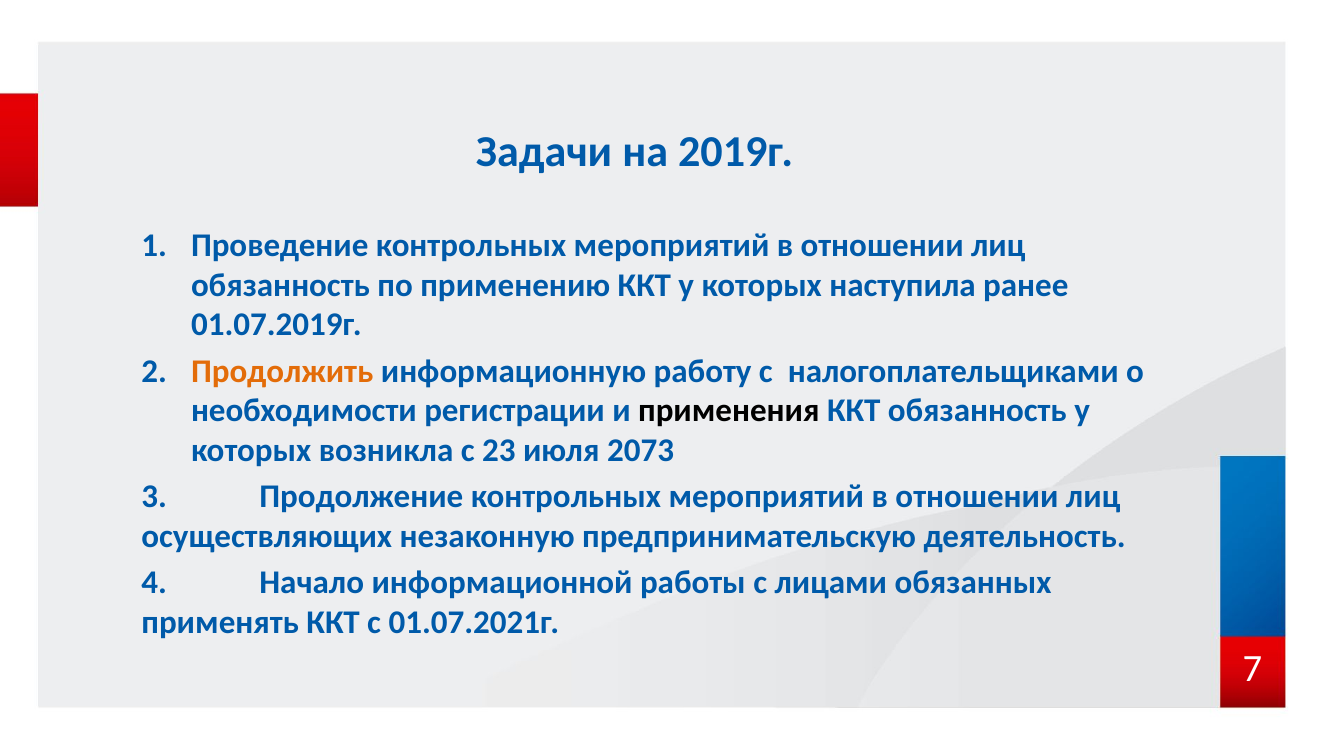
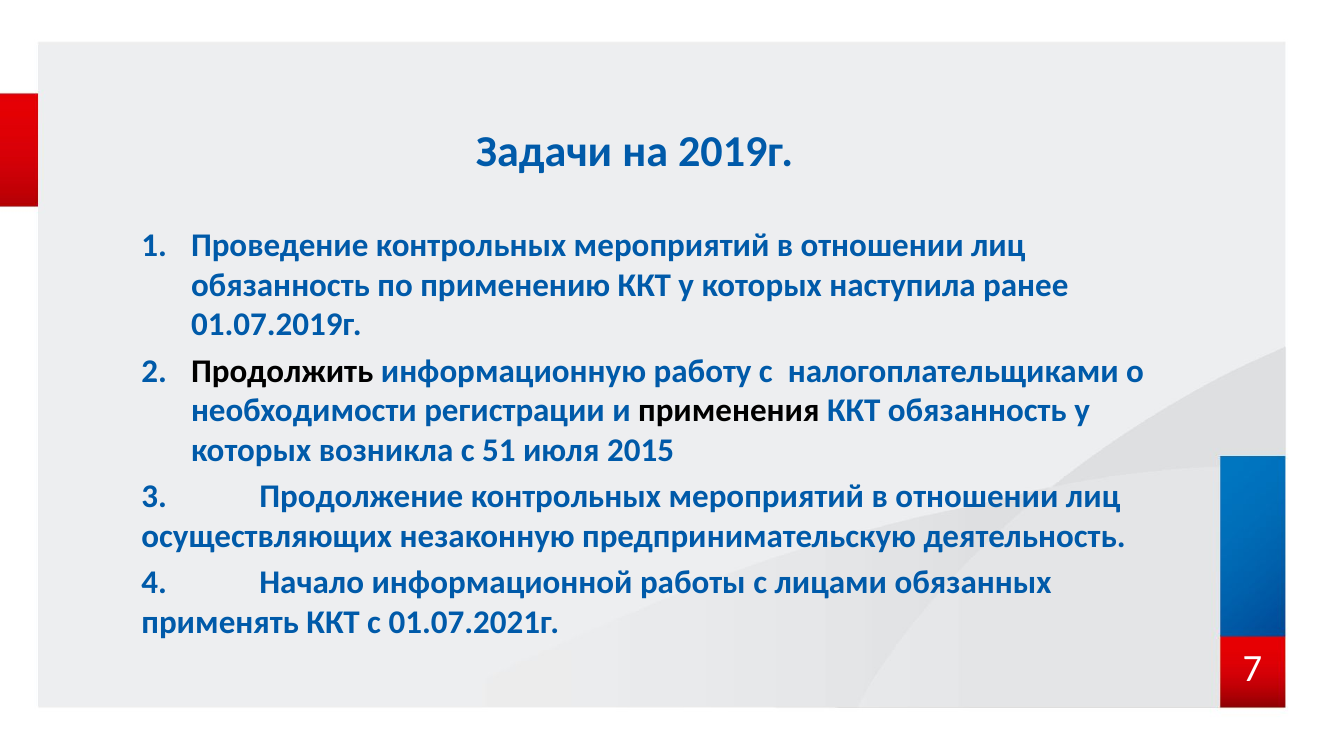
Продолжить colour: orange -> black
23: 23 -> 51
2073: 2073 -> 2015
